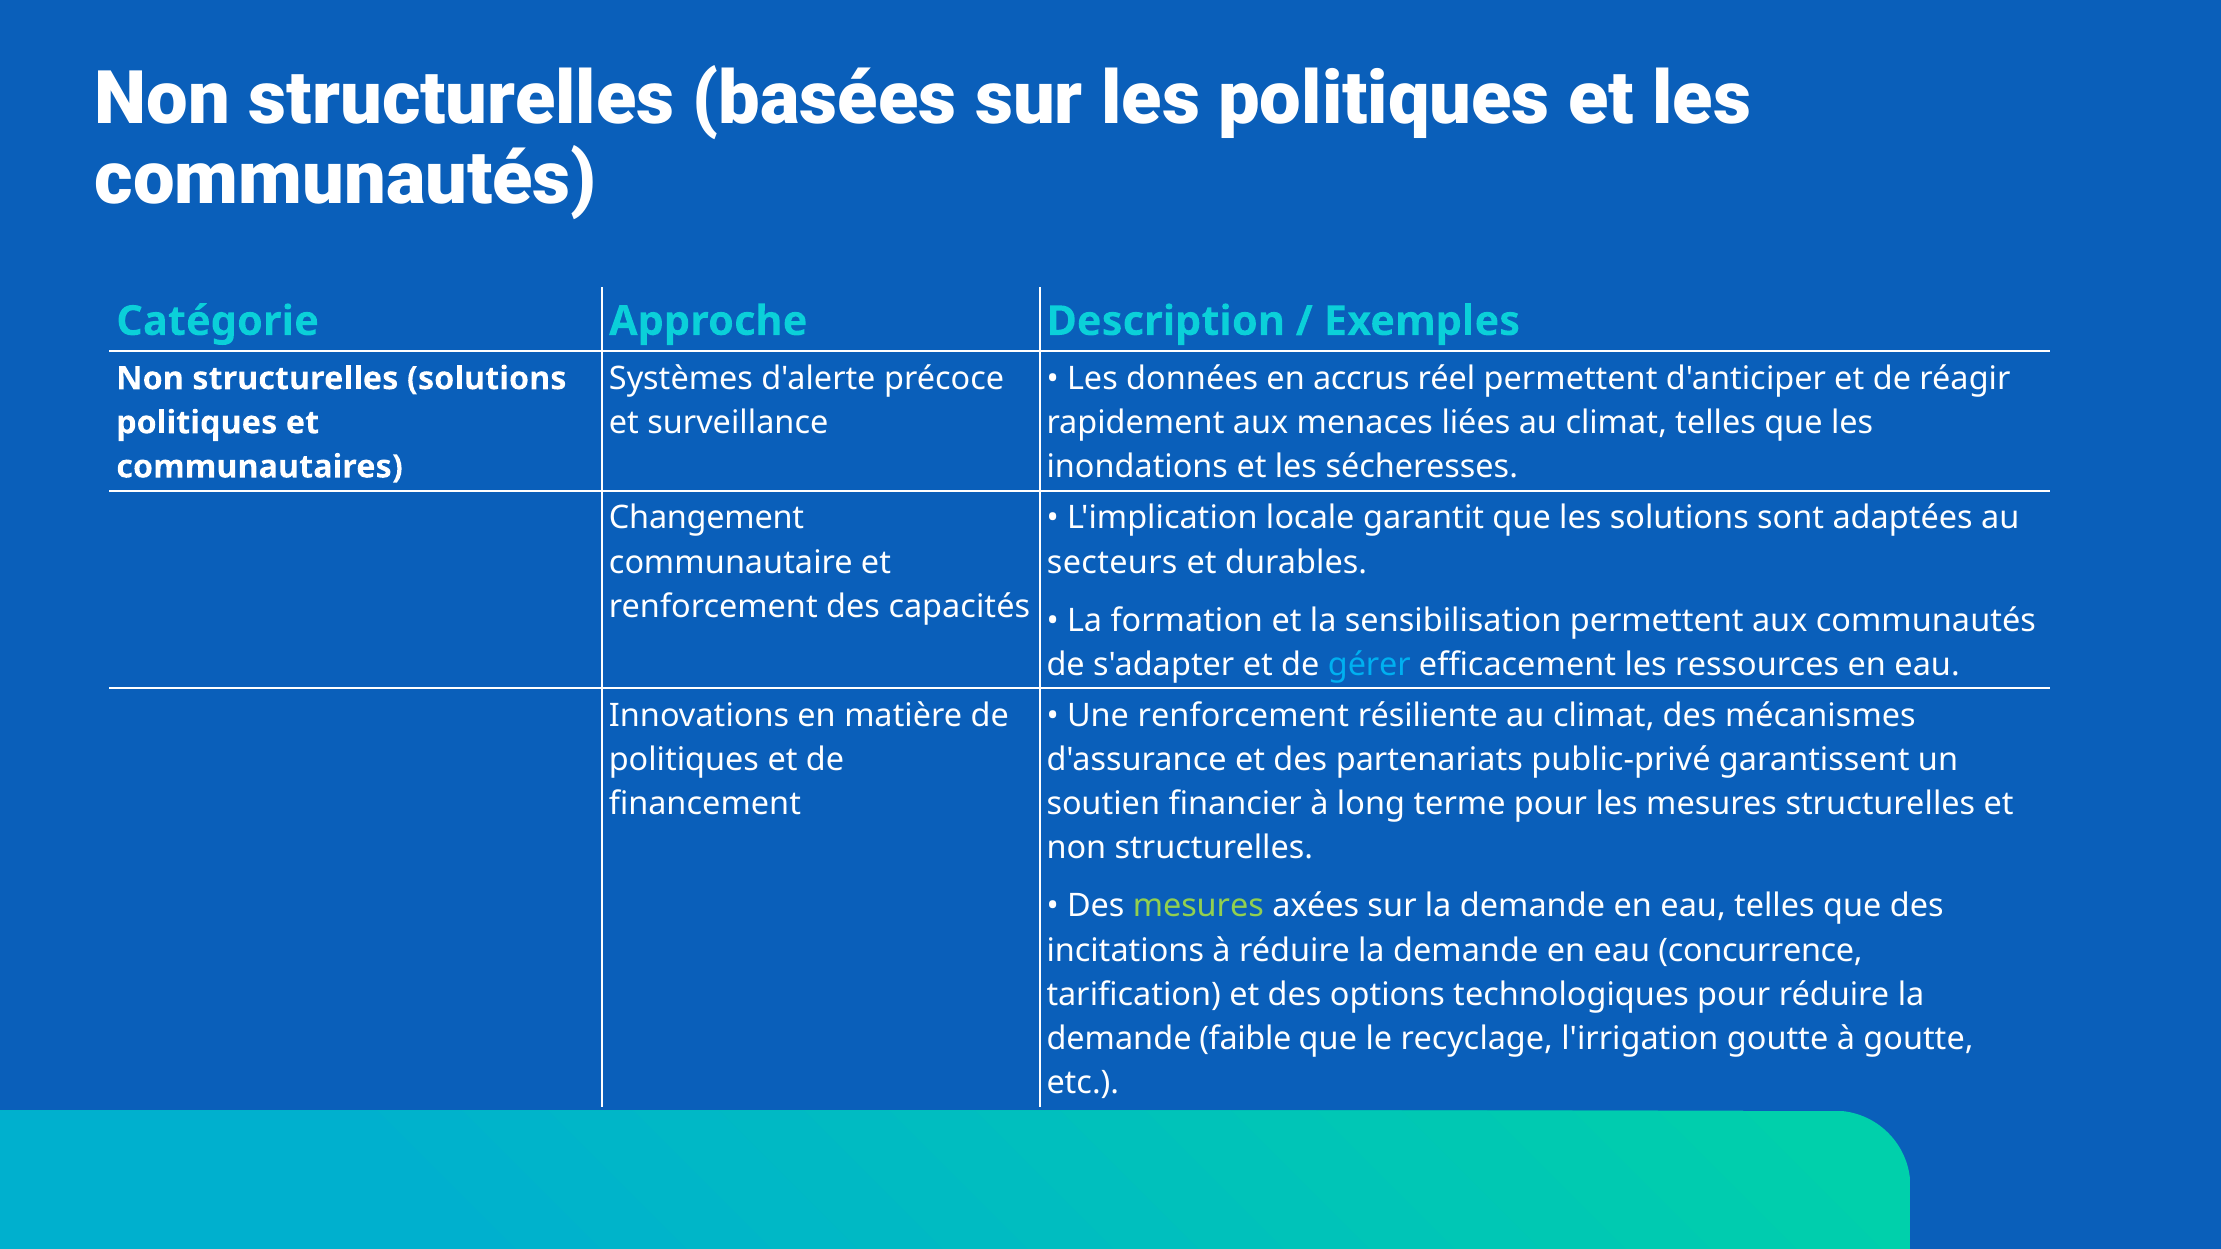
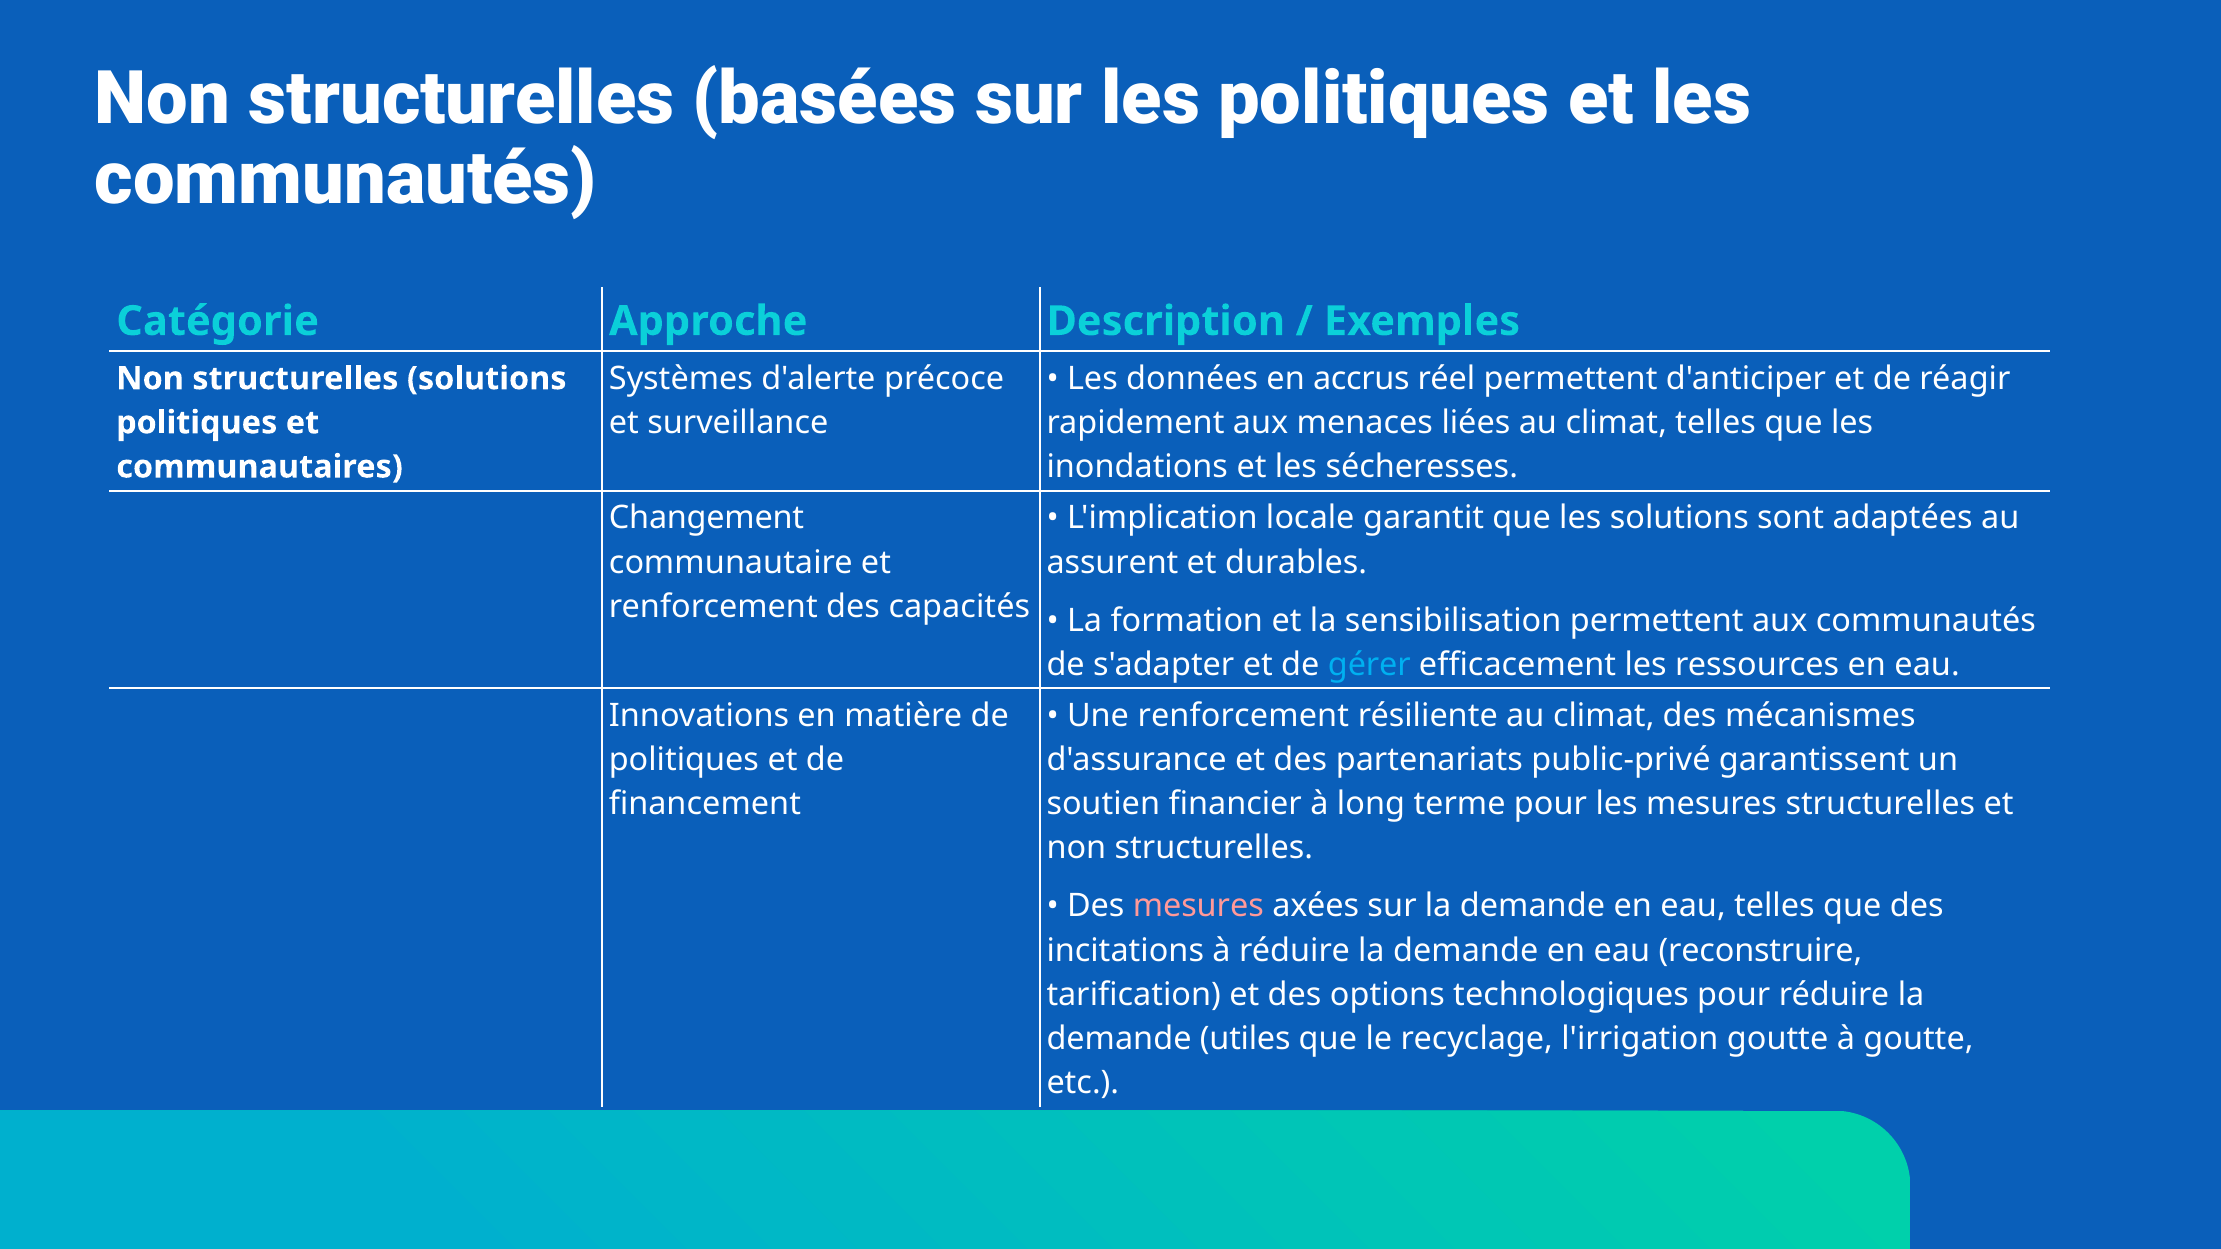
secteurs: secteurs -> assurent
mesures at (1198, 907) colour: light green -> pink
concurrence: concurrence -> reconstruire
faible: faible -> utiles
